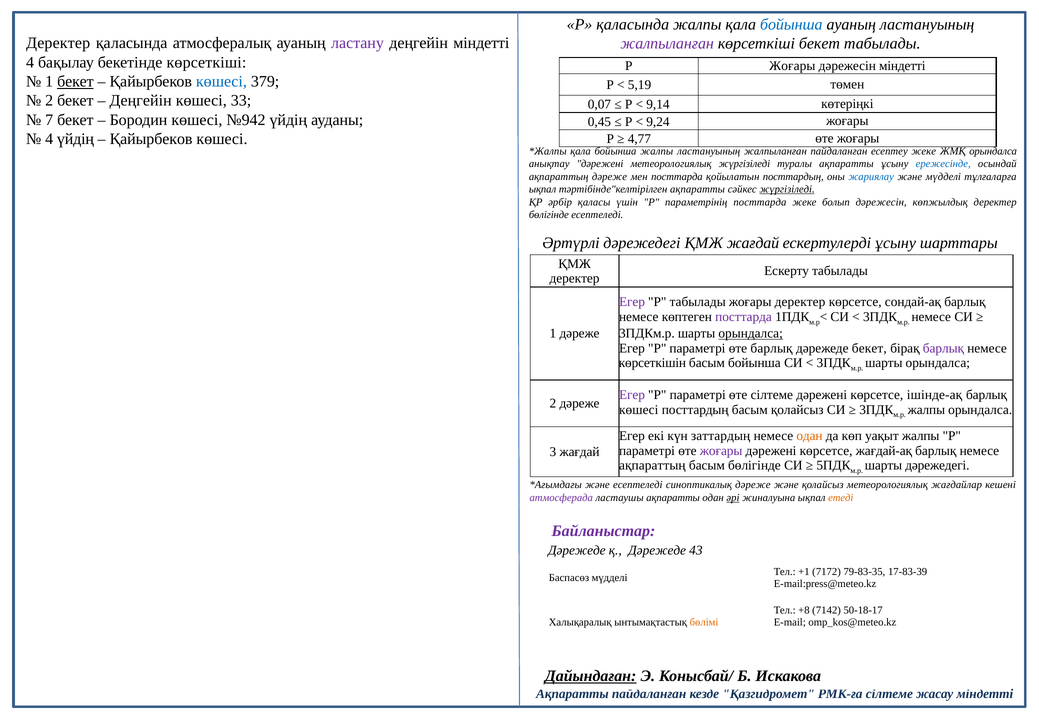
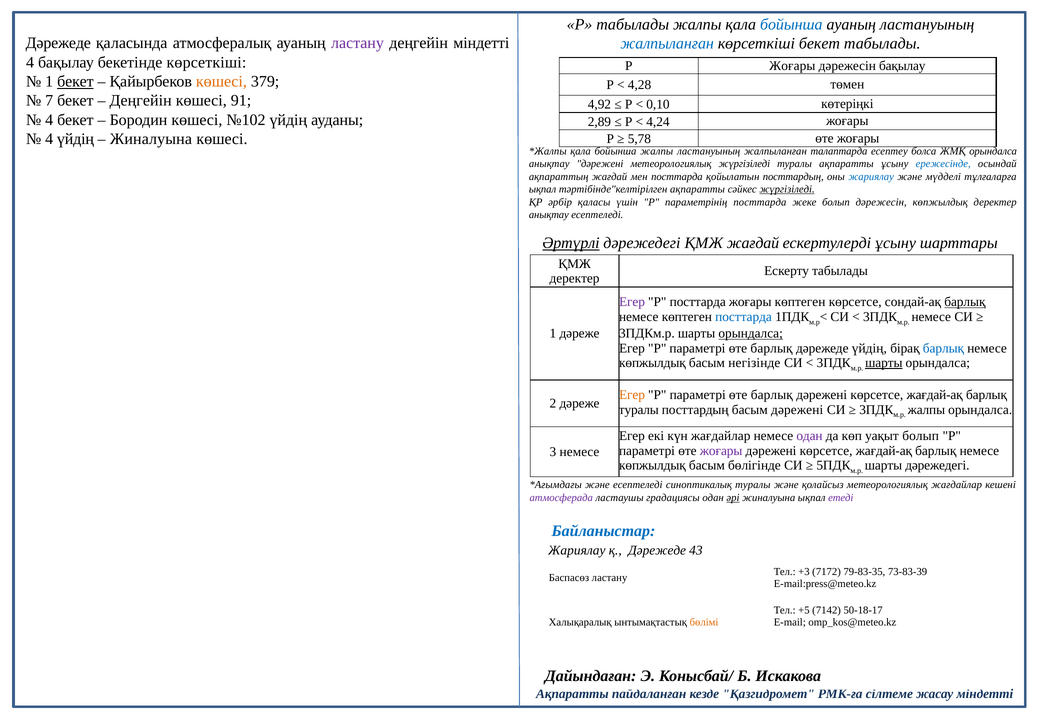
Р қаласында: қаласында -> табылады
Деректер at (58, 43): Деректер -> Дәрежеде
жалпыланған at (667, 44) colour: purple -> blue
дәрежесін міндетті: міндетті -> бақылау
көшесі at (221, 82) colour: blue -> orange
5,19: 5,19 -> 4,28
2 at (49, 101): 2 -> 7
33: 33 -> 91
0,07: 0,07 -> 4,92
9,14: 9,14 -> 0,10
7 at (49, 120): 7 -> 4
№942: №942 -> №102
0,45: 0,45 -> 2,89
9,24: 9,24 -> 4,24
Қайырбеков at (151, 139): Қайырбеков -> Жиналуына
4,77: 4,77 -> 5,78
жалпыланған пайдаланған: пайдаланған -> талаптарда
есептеу жеке: жеке -> болса
ақпараттың дәреже: дәреже -> жағдай
бөлігінде at (549, 215): бөлігінде -> анықтау
Әртүрлі underline: none -> present
Р табылады: табылады -> посттарда
жоғары деректер: деректер -> көптеген
барлық at (965, 302) underline: none -> present
посттарда at (744, 317) colour: purple -> blue
дәрежеде бекет: бекет -> үйдің
барлық at (943, 348) colour: purple -> blue
көрсеткішін at (652, 363): көрсеткішін -> көпжылдық
басым бойынша: бойынша -> негізінде
шарты at (884, 363) underline: none -> present
Егер at (632, 395) colour: purple -> orange
Р параметрі өте сілтеме: сілтеме -> барлық
ішінде-ақ at (935, 395): ішінде-ақ -> жағдай-ақ
көшесі at (639, 410): көшесі -> туралы
басым қолайсыз: қолайсыз -> дәрежені
күн заттардың: заттардың -> жағдайлар
одан at (810, 436) colour: orange -> purple
уақыт жалпы: жалпы -> болып
3 жағдай: жағдай -> немесе
ақпараттың at (652, 466): ақпараттың -> көпжылдық
синоптикалық дәреже: дәреже -> туралы
ластаушы ақпаратты: ақпаратты -> градациясы
етеді colour: orange -> purple
Байланыстар colour: purple -> blue
Дәрежеде at (577, 551): Дәрежеде -> Жариялау
+1: +1 -> +3
17-83-39: 17-83-39 -> 73-83-39
Баспасөз мүдделі: мүдделі -> ластану
+8: +8 -> +5
Дайындаған underline: present -> none
